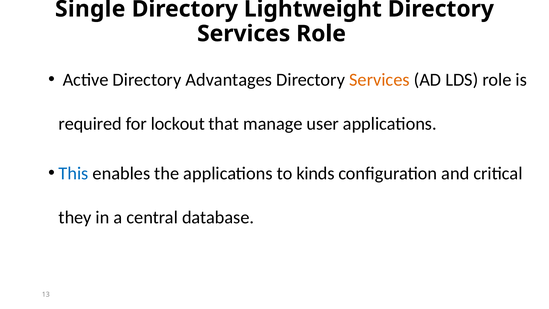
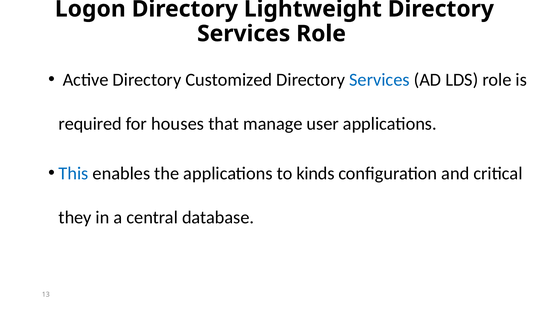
Single: Single -> Logon
Advantages: Advantages -> Customized
Services at (379, 80) colour: orange -> blue
lockout: lockout -> houses
